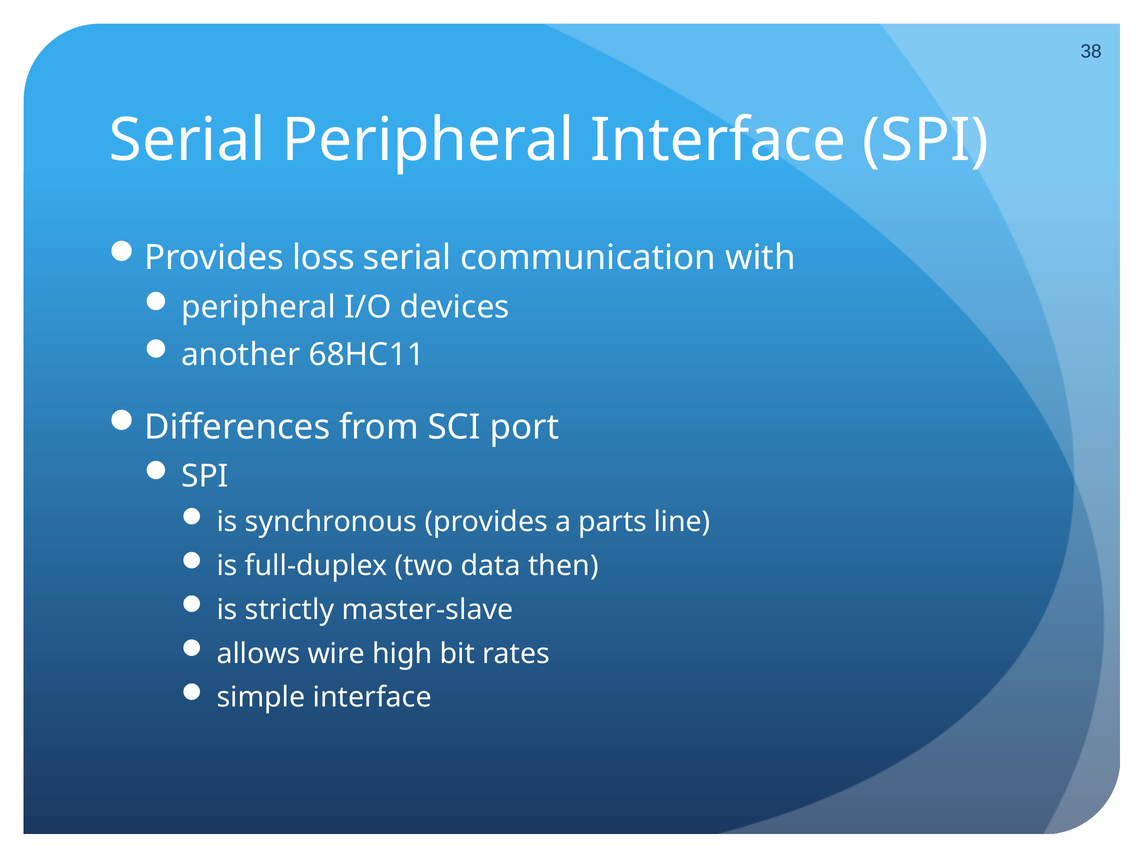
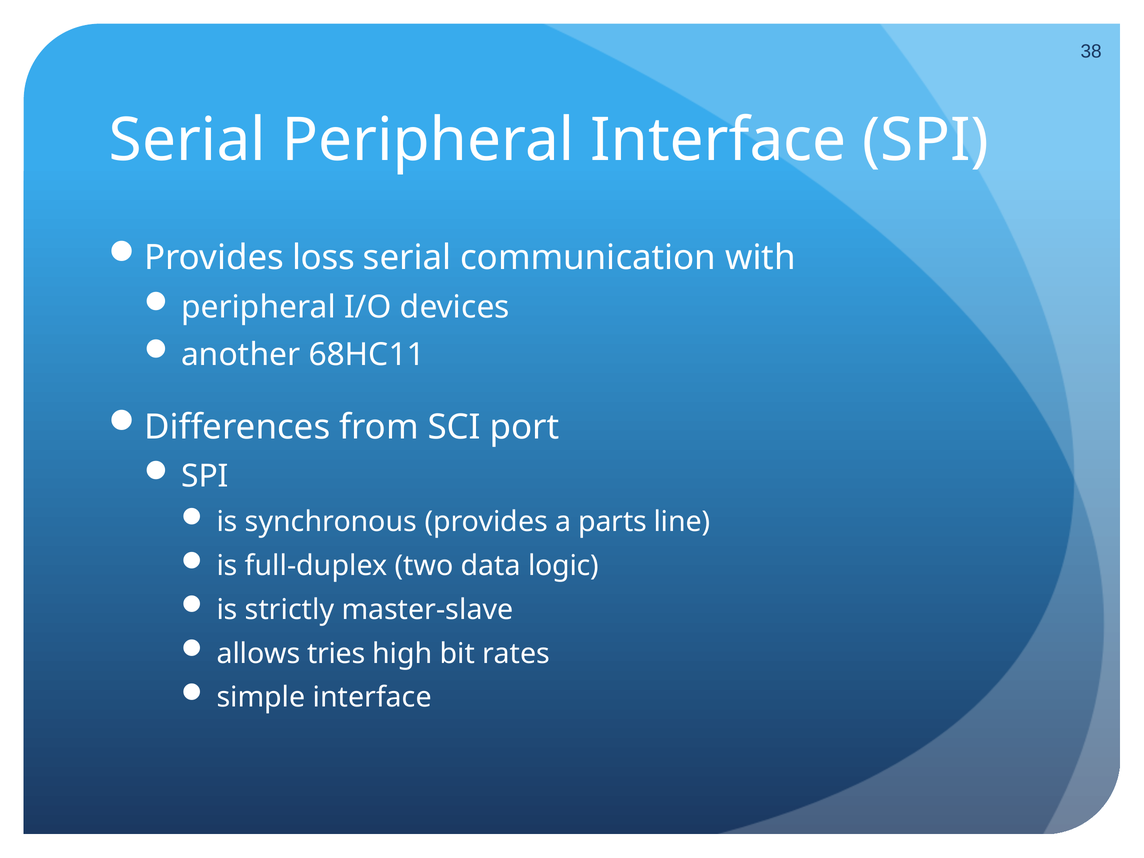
then: then -> logic
wire: wire -> tries
